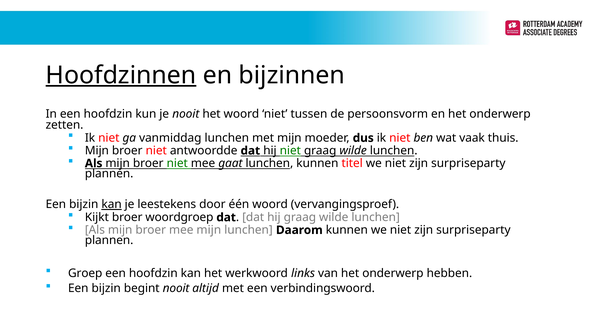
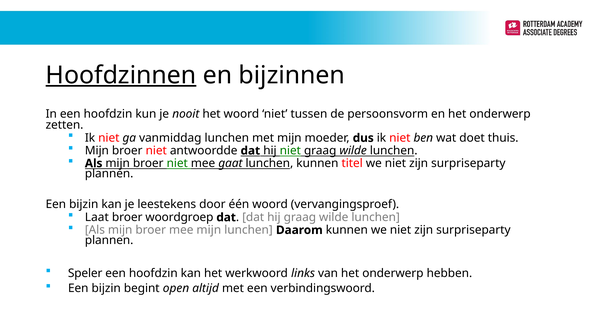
vaak: vaak -> doet
kan at (112, 205) underline: present -> none
Kijkt: Kijkt -> Laat
Groep: Groep -> Speler
begint nooit: nooit -> open
